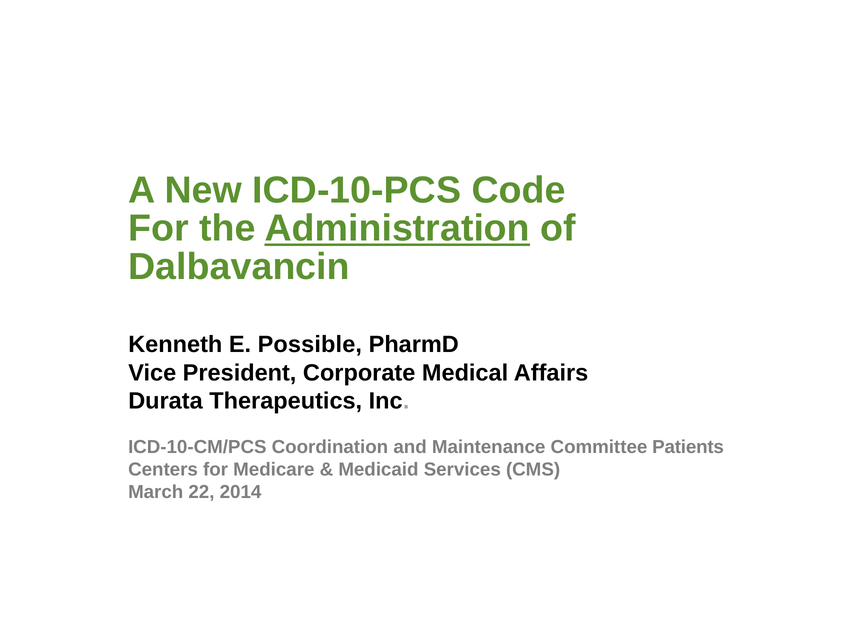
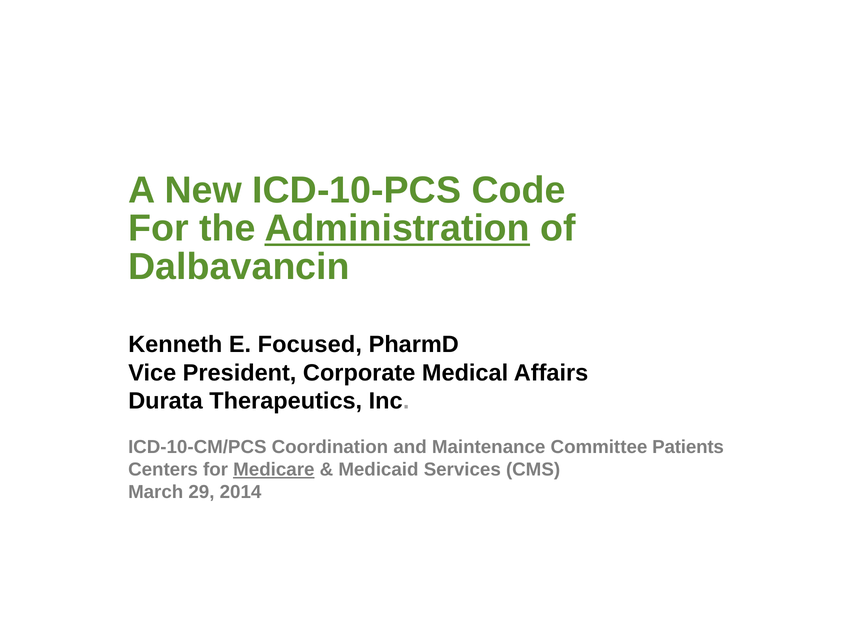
Possible: Possible -> Focused
Medicare underline: none -> present
22: 22 -> 29
